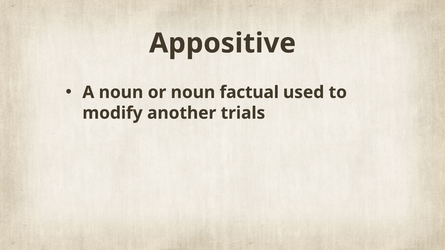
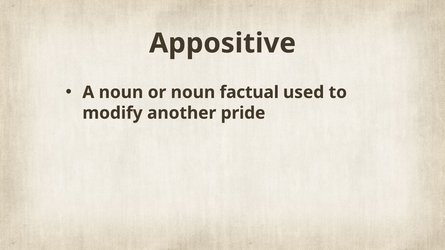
trials: trials -> pride
